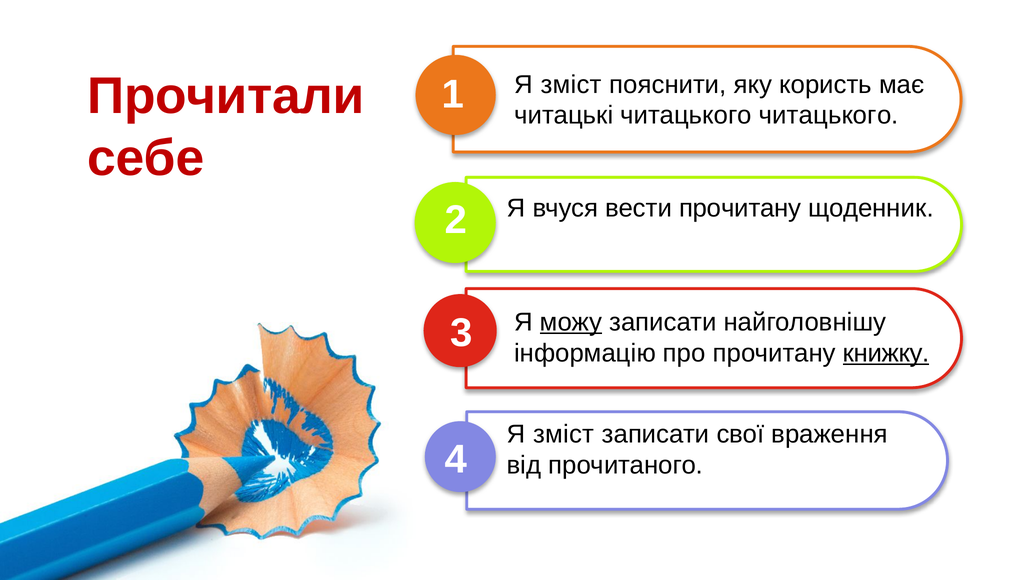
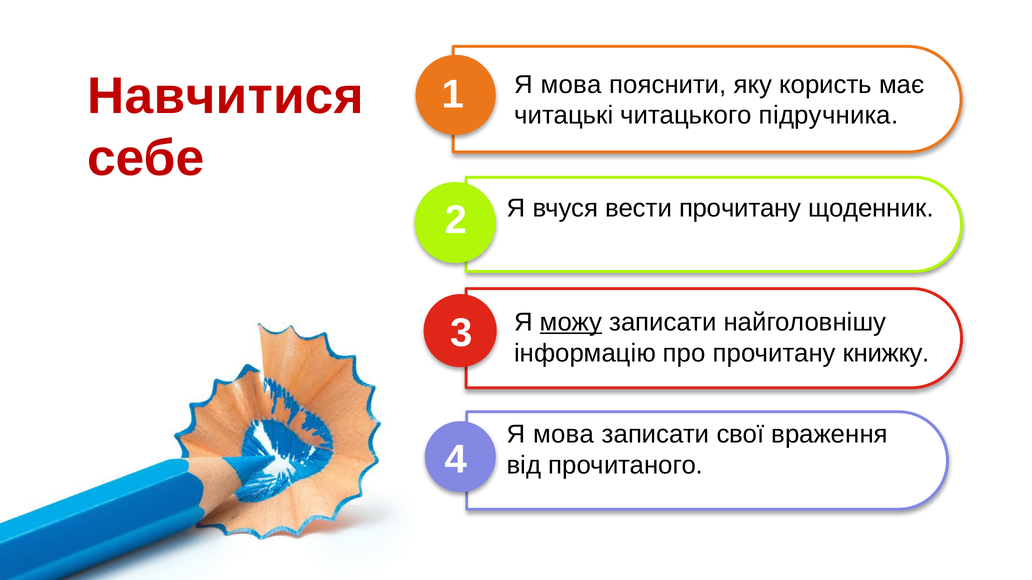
Прочитали: Прочитали -> Навчитися
зміст at (571, 85): зміст -> мова
читацького читацького: читацького -> підручника
книжку underline: present -> none
зміст at (564, 434): зміст -> мова
